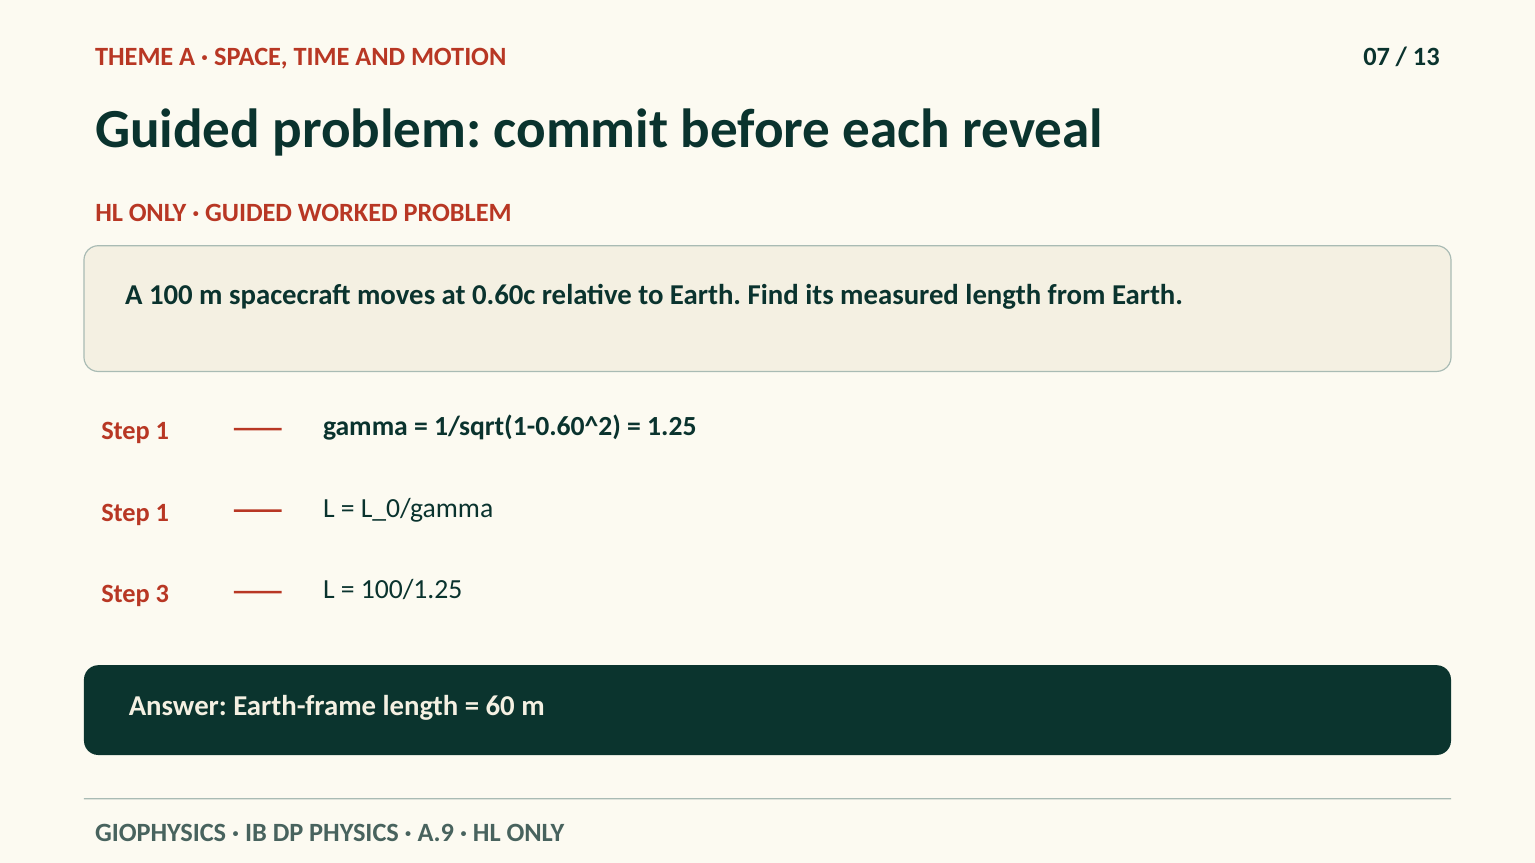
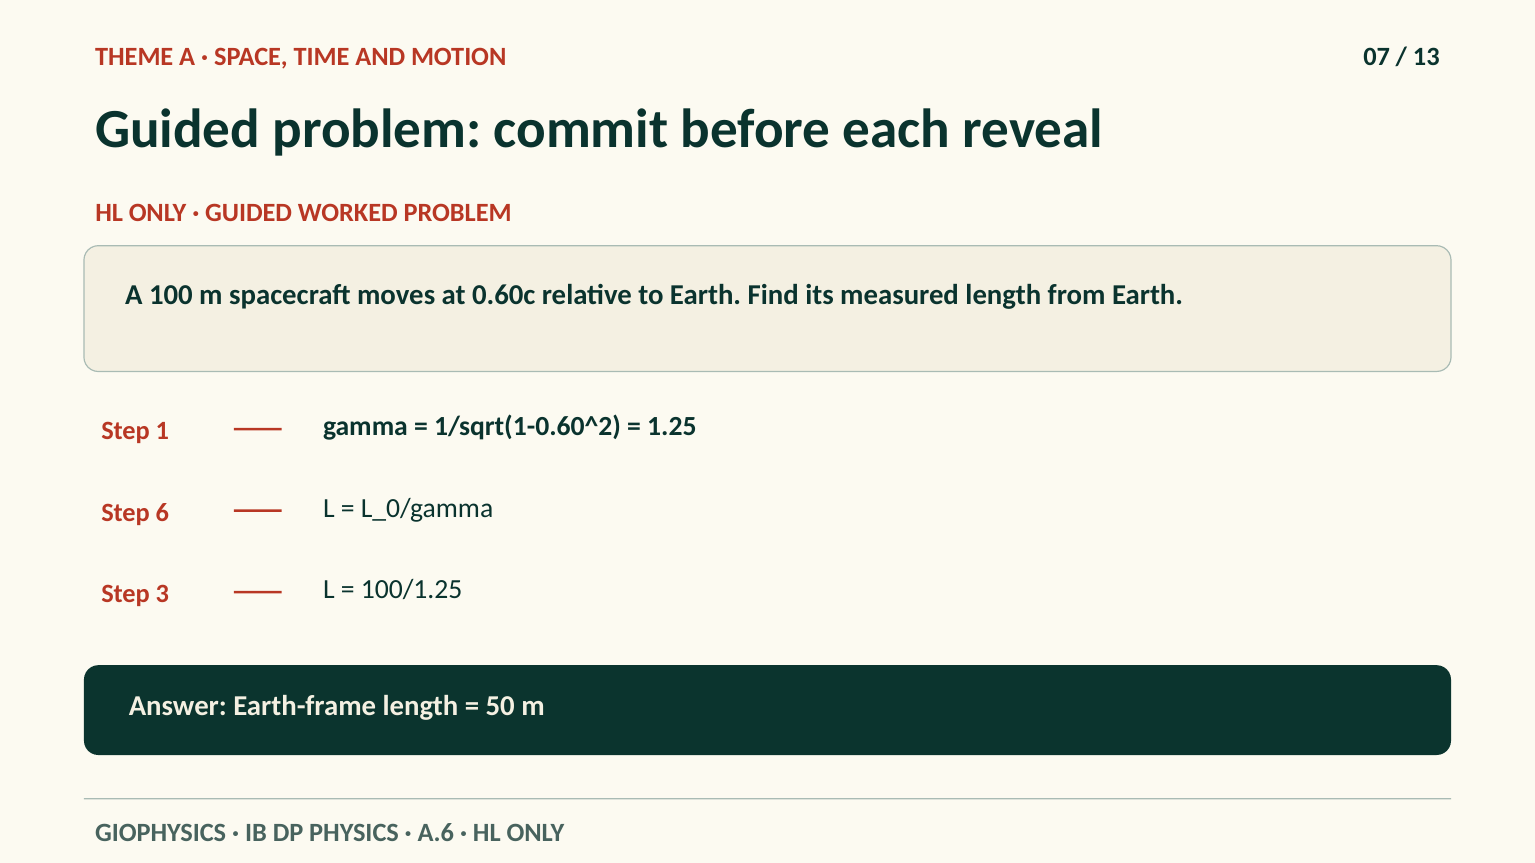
1 at (162, 513): 1 -> 6
60: 60 -> 50
A.9: A.9 -> A.6
